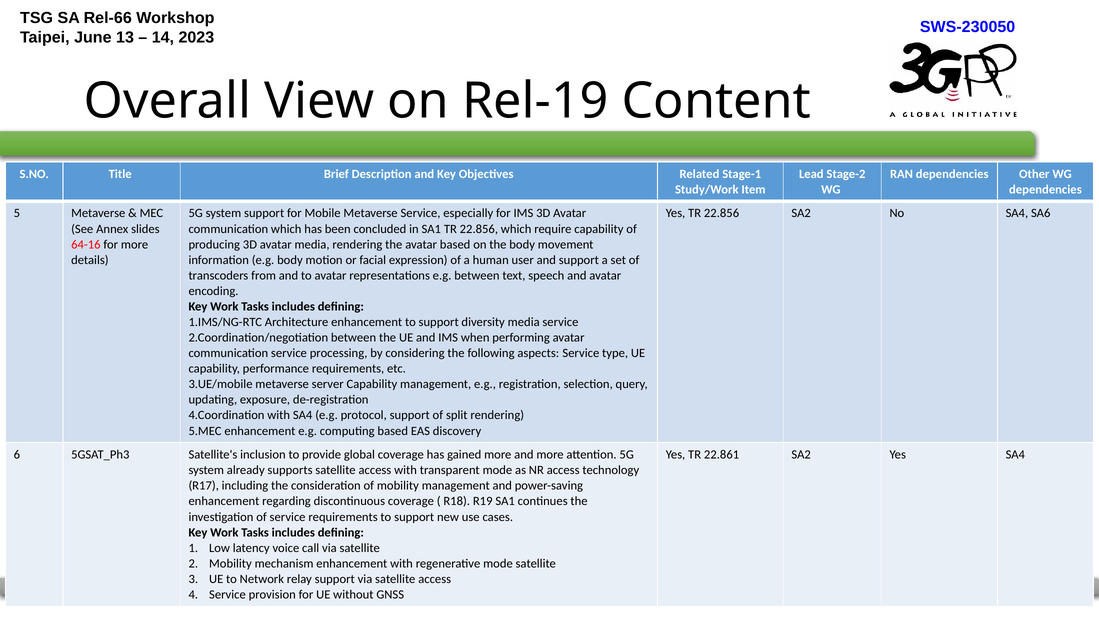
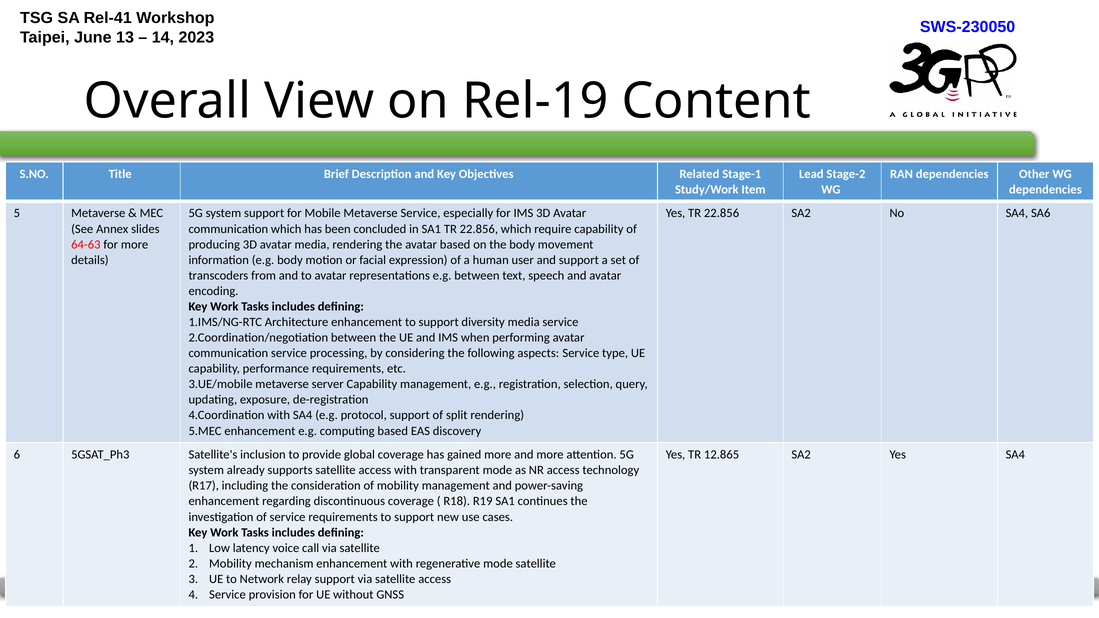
Rel-66: Rel-66 -> Rel-41
64-16: 64-16 -> 64-63
22.861: 22.861 -> 12.865
